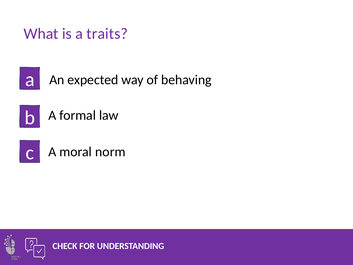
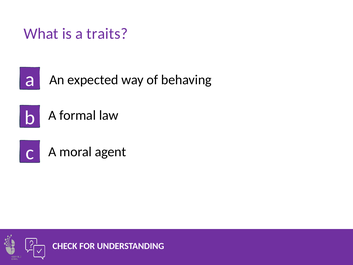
norm: norm -> agent
